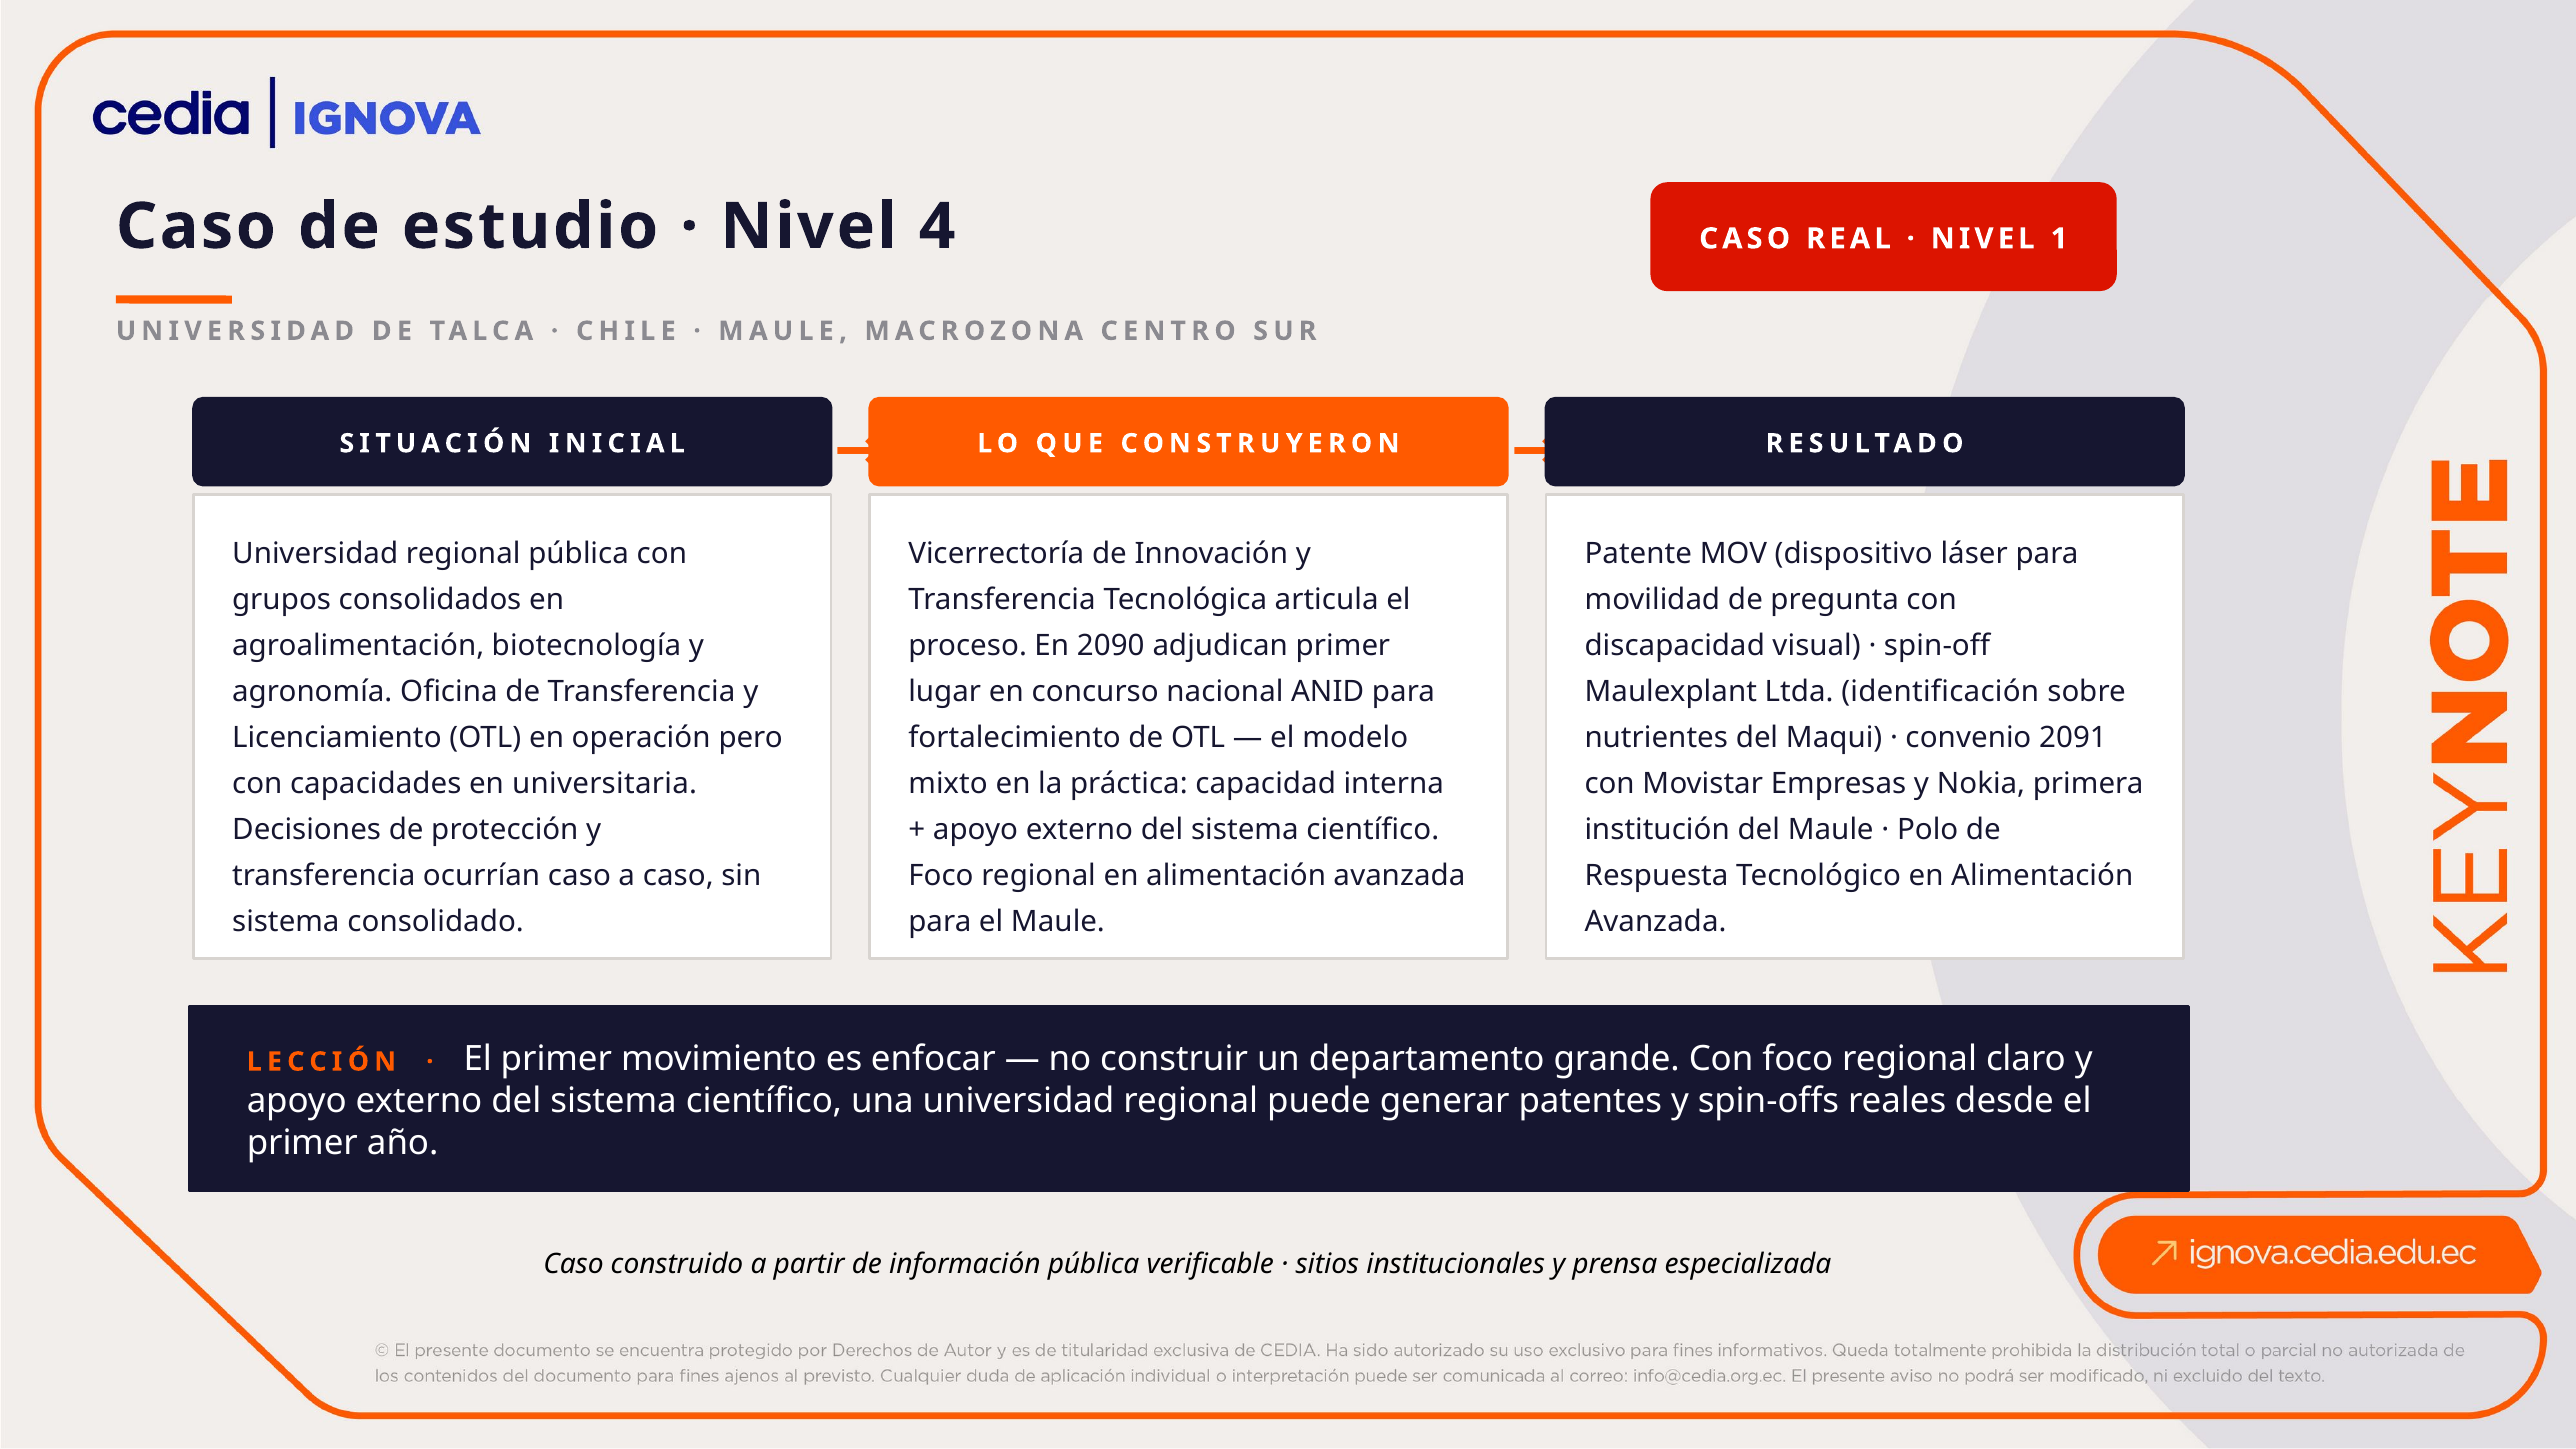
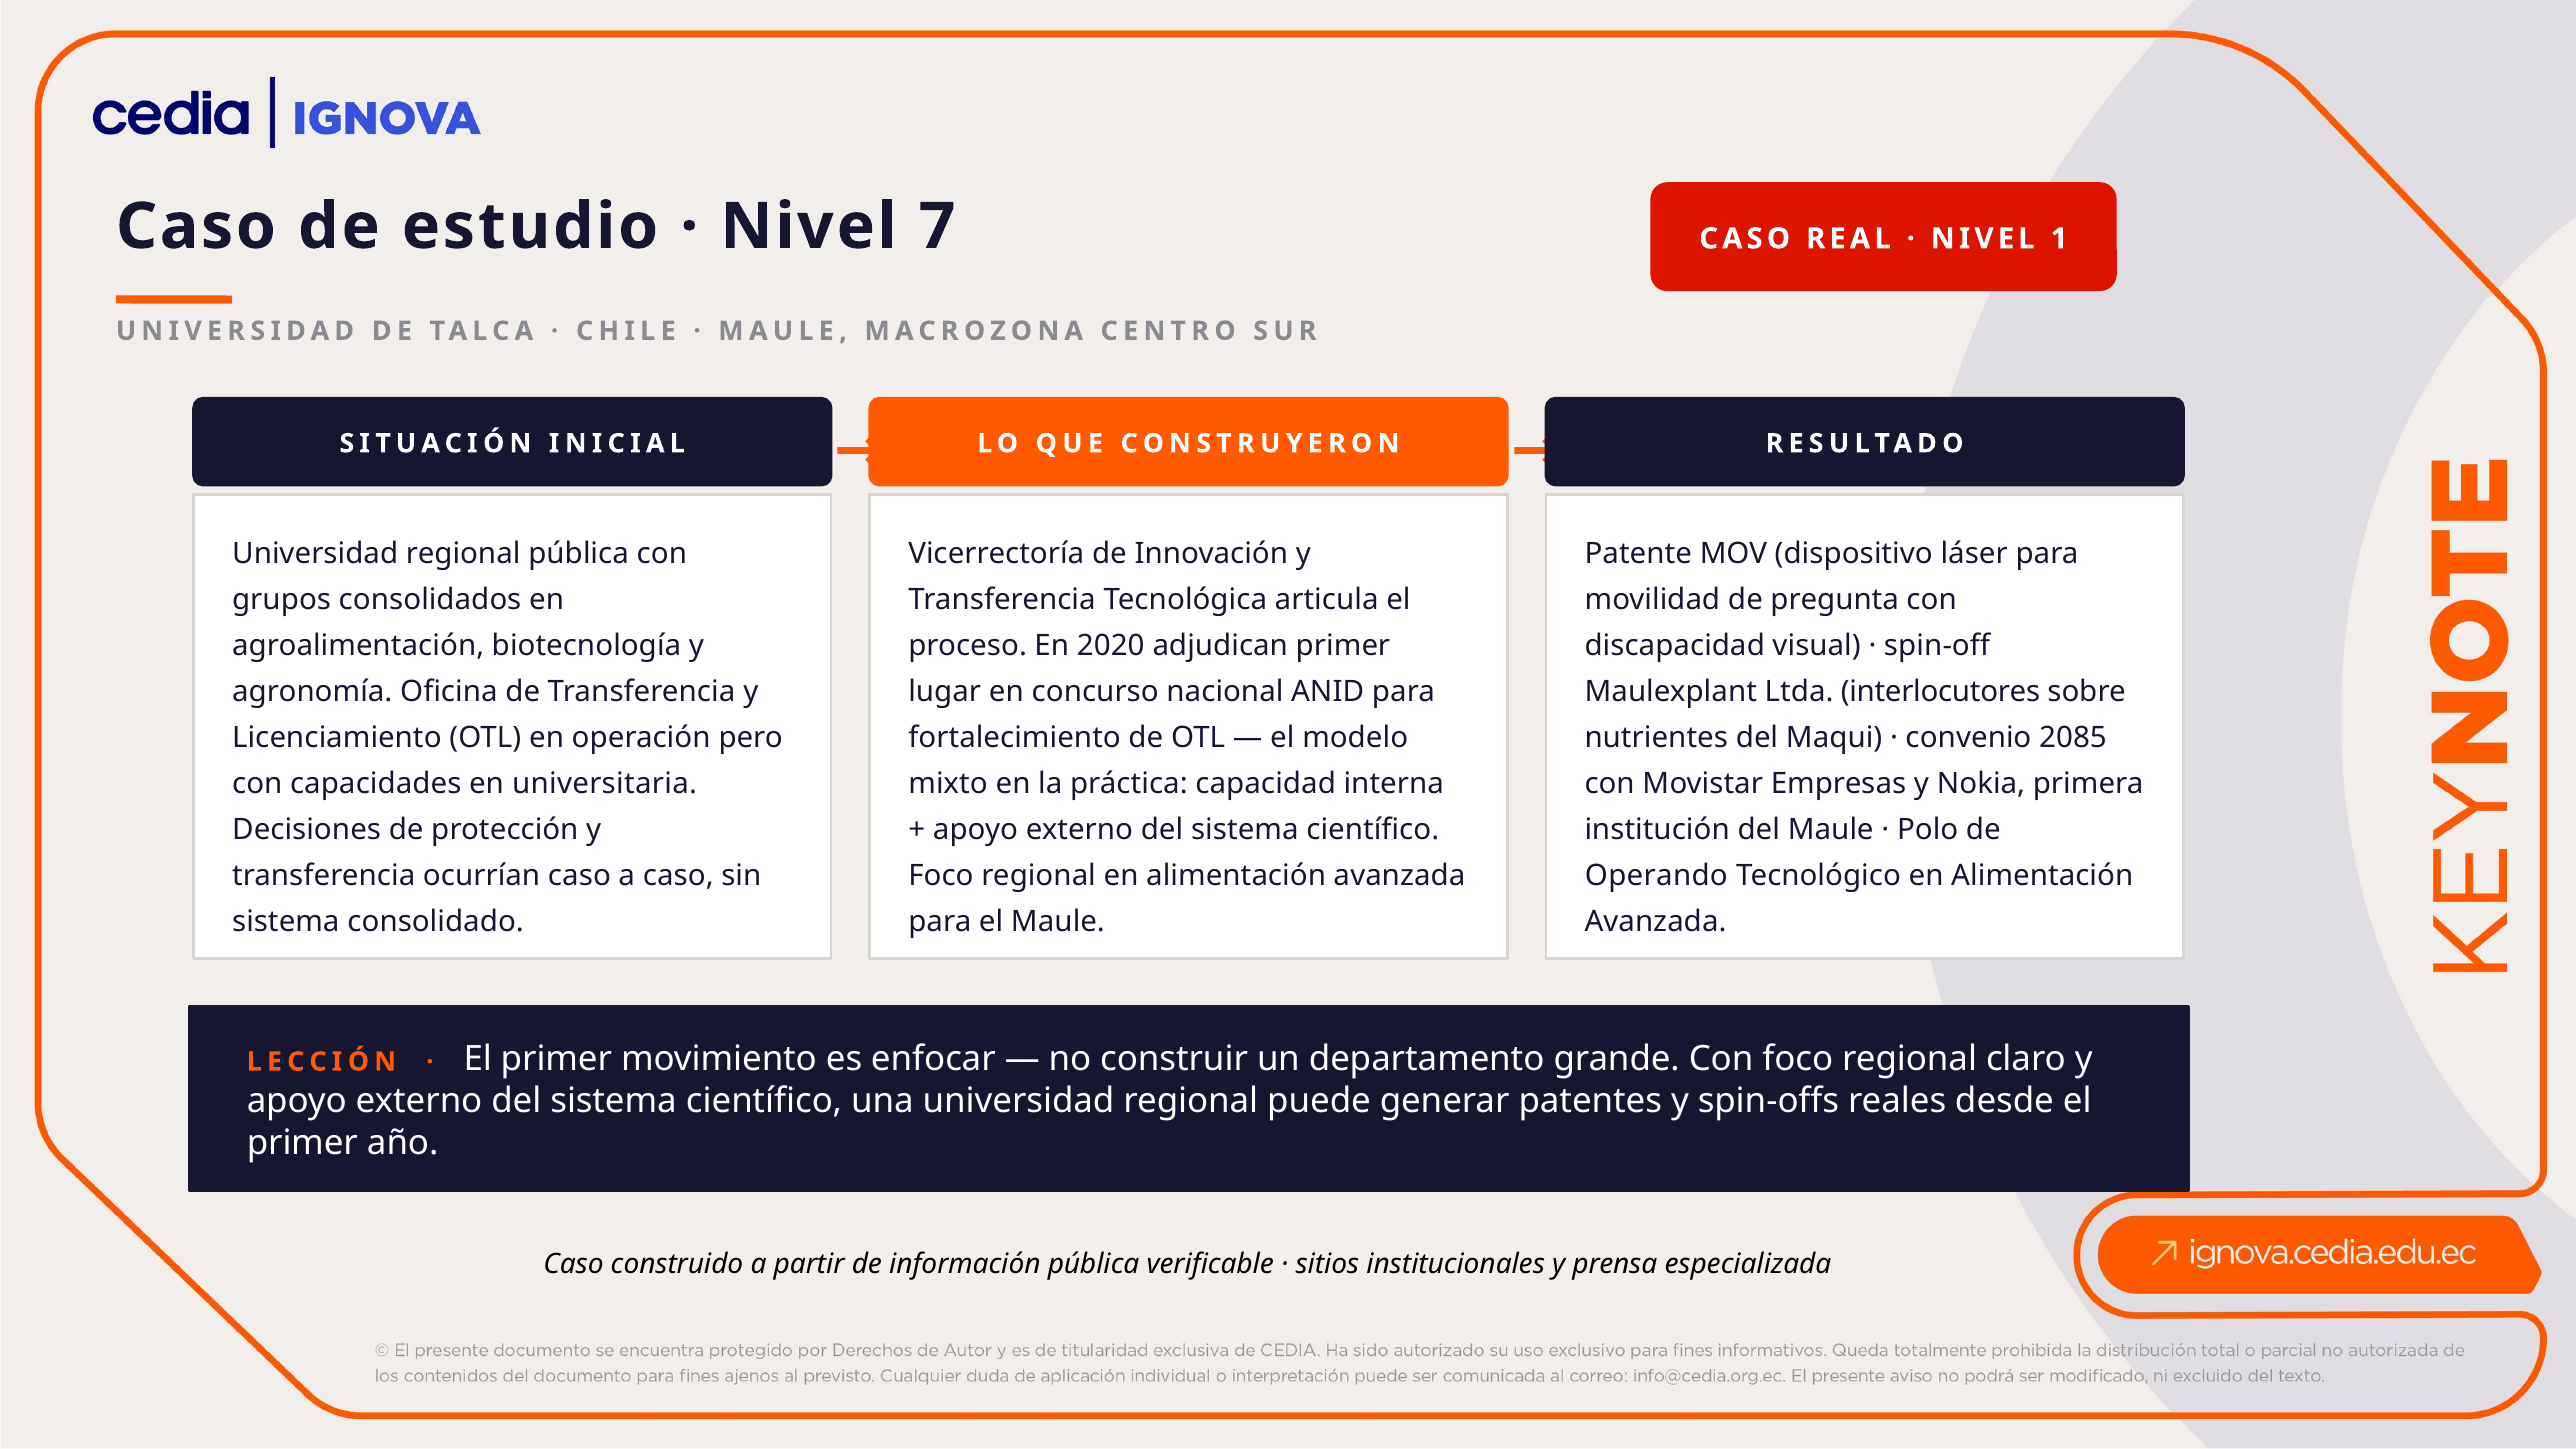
4: 4 -> 7
2090: 2090 -> 2020
identificación: identificación -> interlocutores
2091: 2091 -> 2085
Respuesta: Respuesta -> Operando
